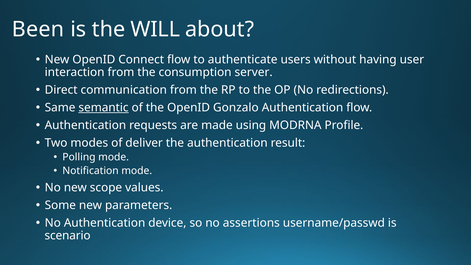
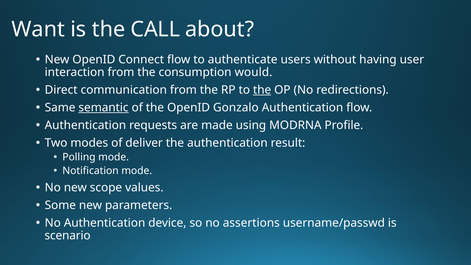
Been: Been -> Want
WILL: WILL -> CALL
server: server -> would
the at (262, 90) underline: none -> present
